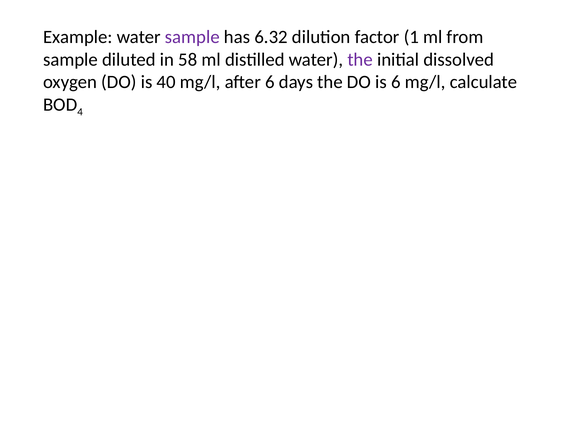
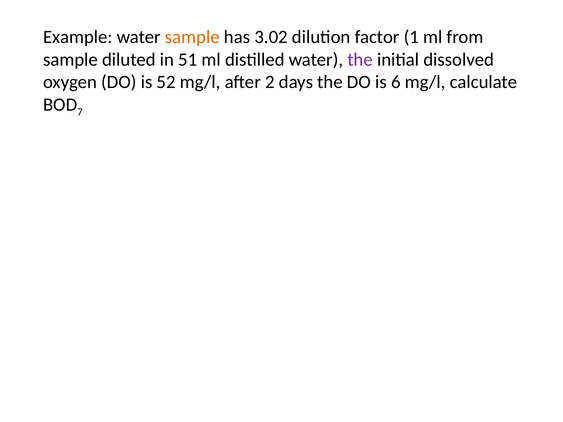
sample at (192, 37) colour: purple -> orange
6.32: 6.32 -> 3.02
58: 58 -> 51
40: 40 -> 52
after 6: 6 -> 2
4: 4 -> 7
